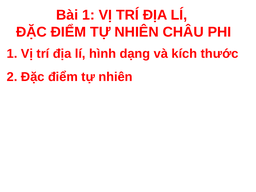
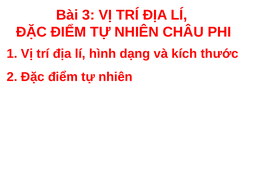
Bài 1: 1 -> 3
